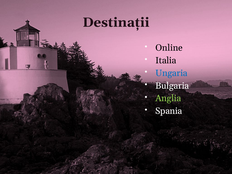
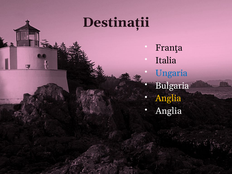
Online: Online -> Franţa
Anglia at (168, 98) colour: light green -> yellow
Spania at (169, 111): Spania -> Anglia
